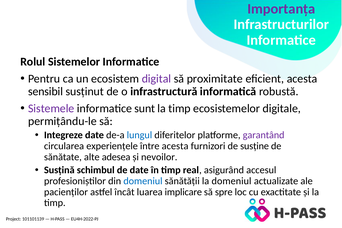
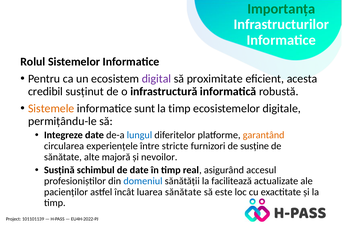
Importanța colour: purple -> green
sensibil: sensibil -> credibil
Sistemele colour: purple -> orange
garantând colour: purple -> orange
între acesta: acesta -> stricte
adesea: adesea -> majoră
la domeniul: domeniul -> facilitează
luarea implicare: implicare -> sănătate
spre: spre -> este
